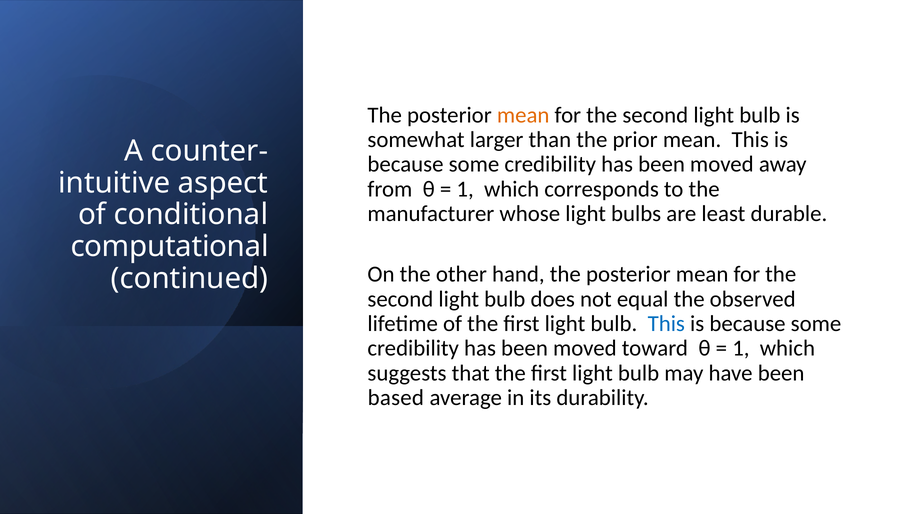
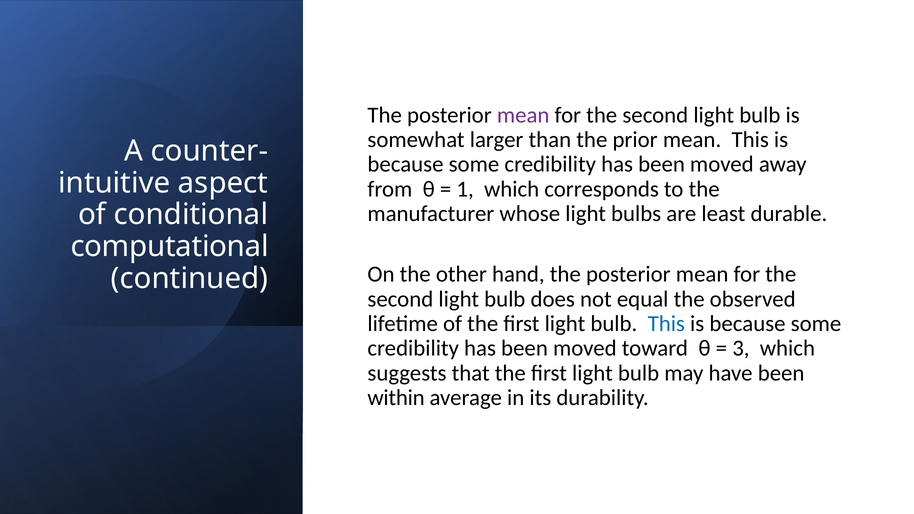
mean at (523, 115) colour: orange -> purple
1 at (741, 348): 1 -> 3
based: based -> within
